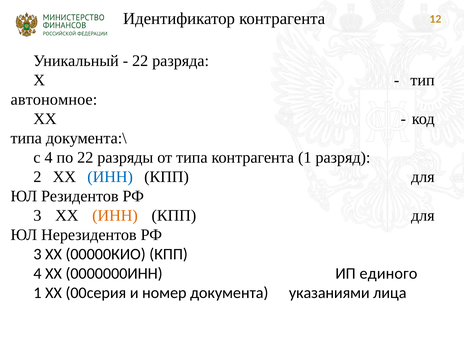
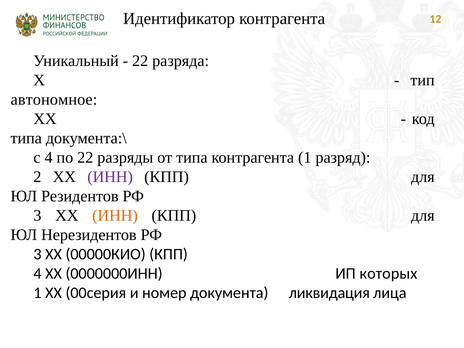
ИНН at (110, 177) colour: blue -> purple
единого: единого -> которых
указаниями: указаниями -> ликвидация
